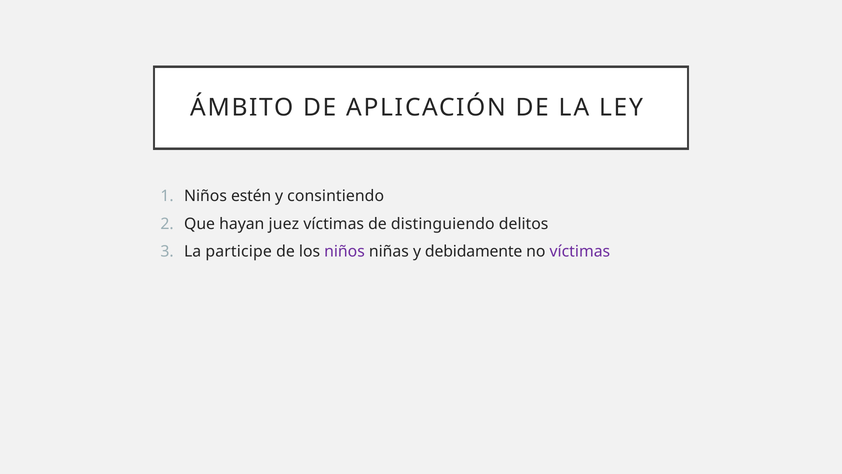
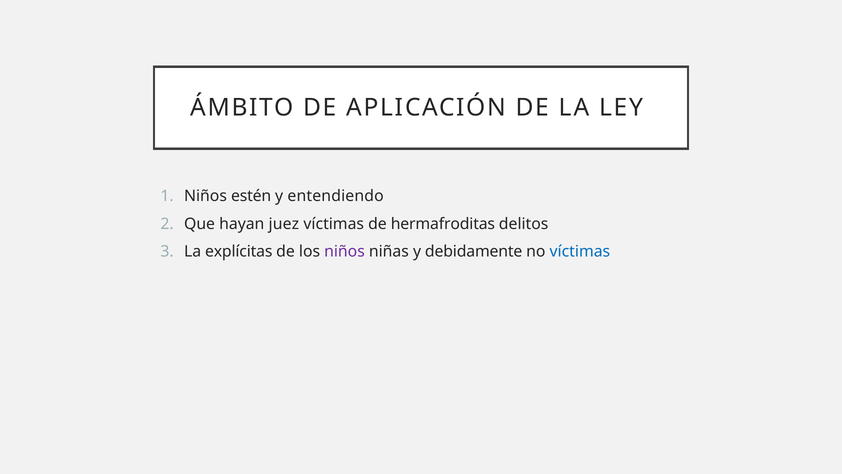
consintiendo: consintiendo -> entendiendo
distinguiendo: distinguiendo -> hermafroditas
participe: participe -> explícitas
víctimas at (580, 251) colour: purple -> blue
